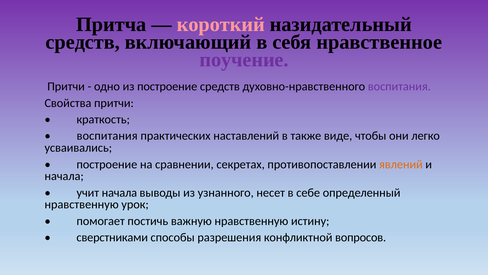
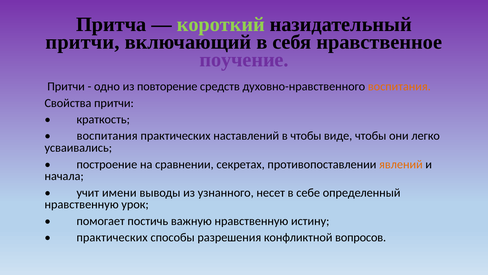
короткий colour: pink -> light green
средств at (83, 42): средств -> притчи
из построение: построение -> повторение
воспитания at (399, 86) colour: purple -> orange
в также: также -> чтобы
учит начала: начала -> имени
сверстниками at (112, 237): сверстниками -> практических
